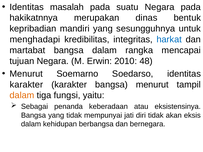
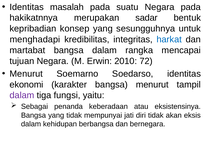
dinas: dinas -> sadar
mandiri: mandiri -> konsep
48: 48 -> 72
karakter at (26, 85): karakter -> ekonomi
dalam at (22, 96) colour: orange -> purple
